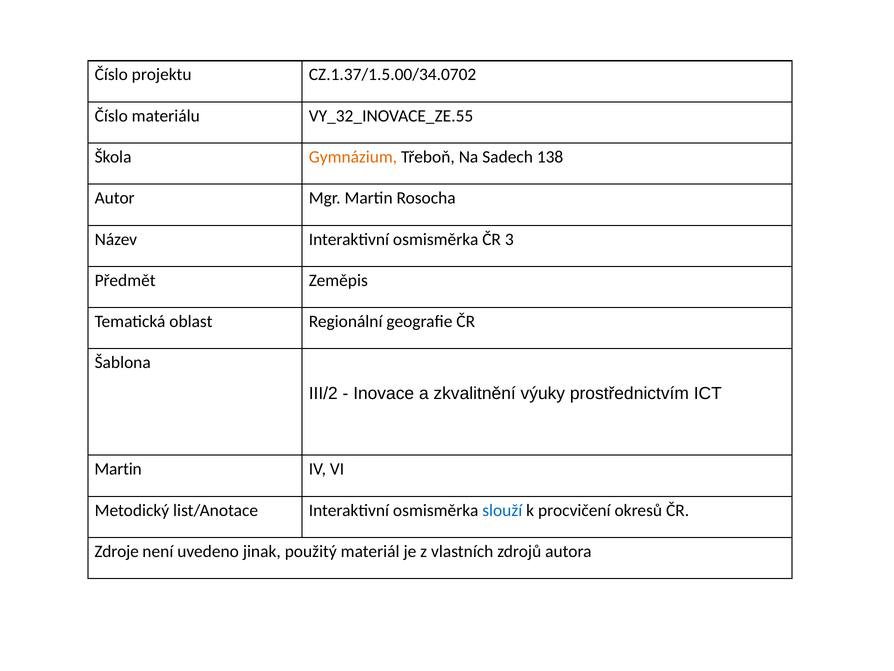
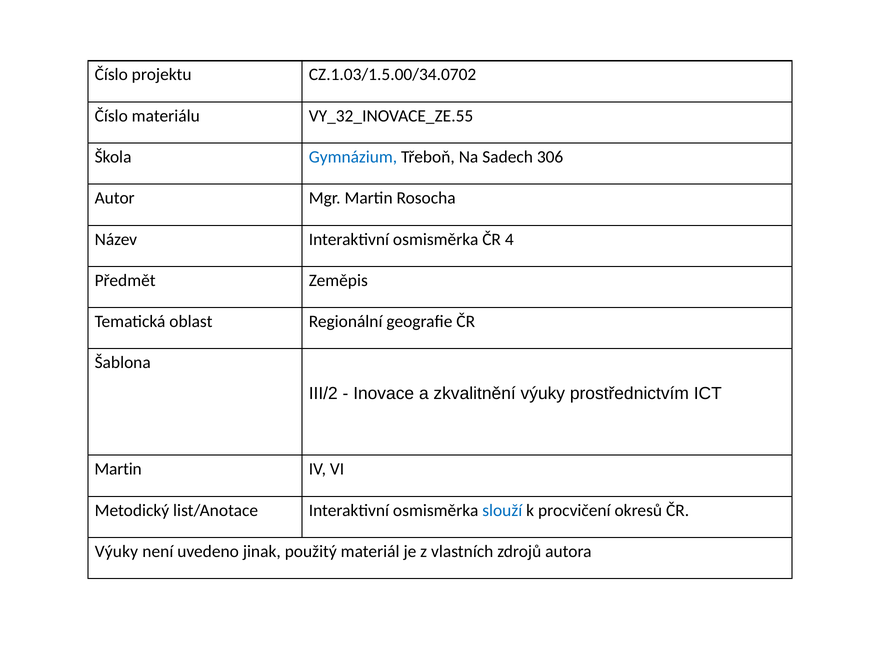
CZ.1.37/1.5.00/34.0702: CZ.1.37/1.5.00/34.0702 -> CZ.1.03/1.5.00/34.0702
Gymnázium colour: orange -> blue
138: 138 -> 306
3: 3 -> 4
Zdroje at (117, 551): Zdroje -> Výuky
